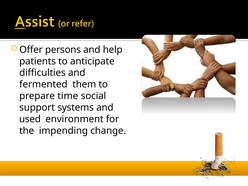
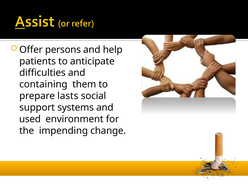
fermented: fermented -> containing
time: time -> lasts
